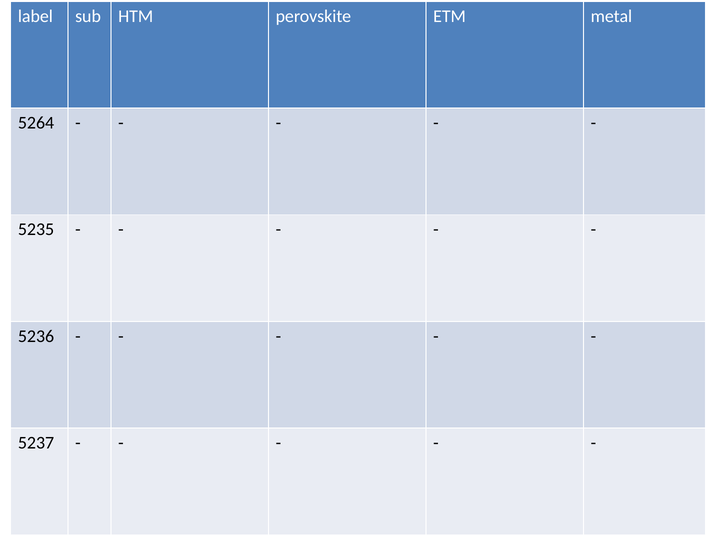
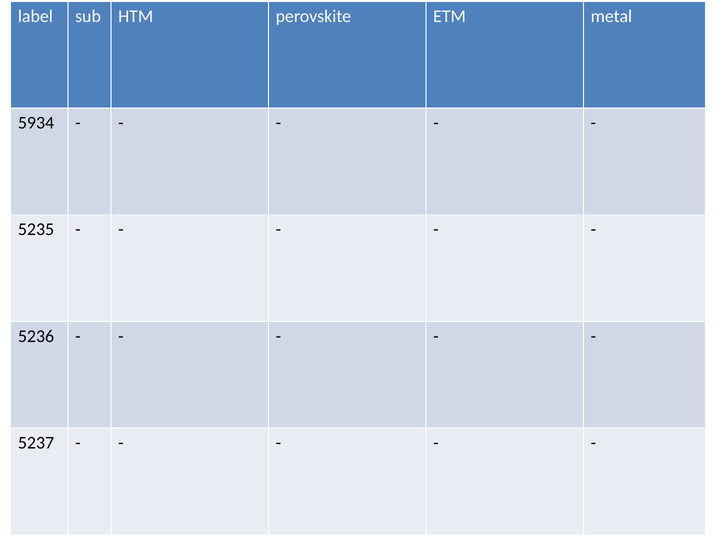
5264: 5264 -> 5934
